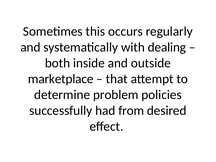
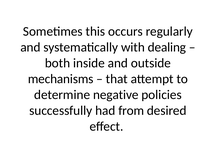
marketplace: marketplace -> mechanisms
problem: problem -> negative
